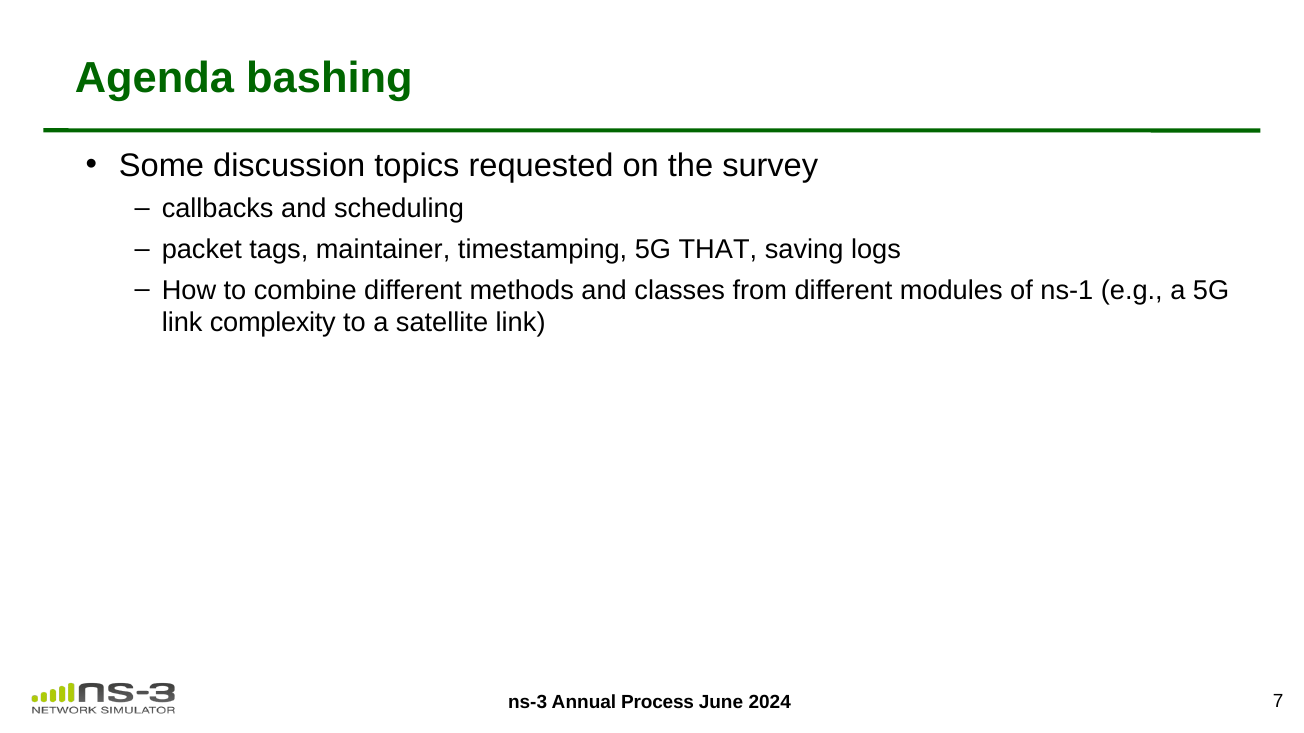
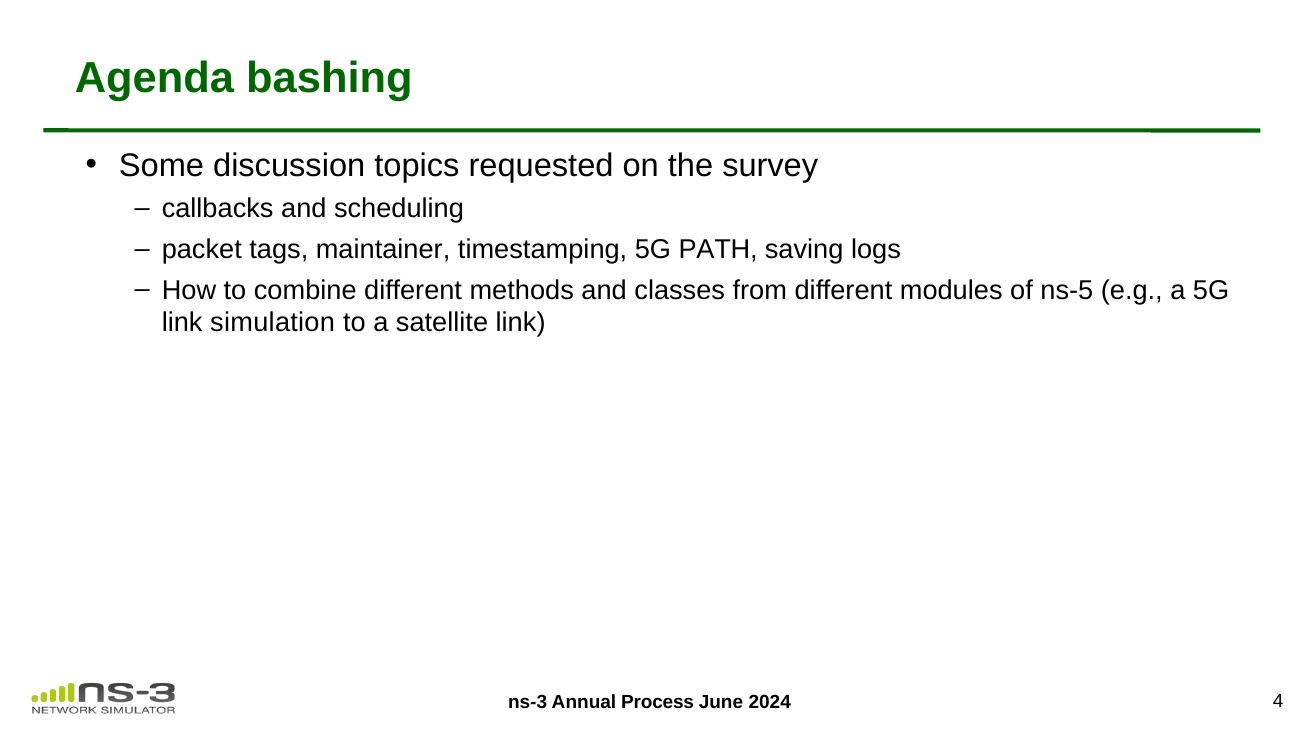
THAT: THAT -> PATH
ns-1: ns-1 -> ns-5
complexity: complexity -> simulation
7: 7 -> 4
